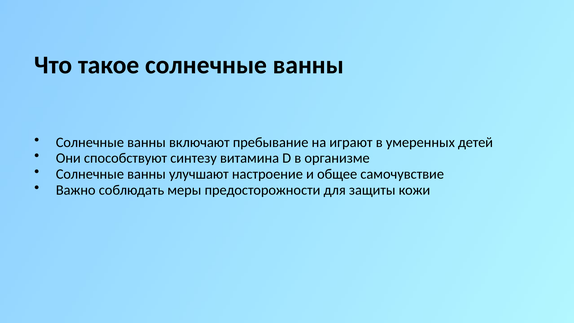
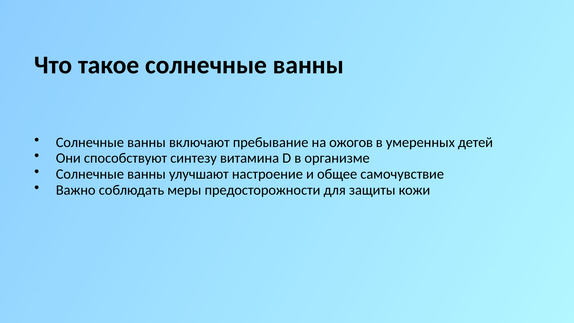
играют: играют -> ожогов
